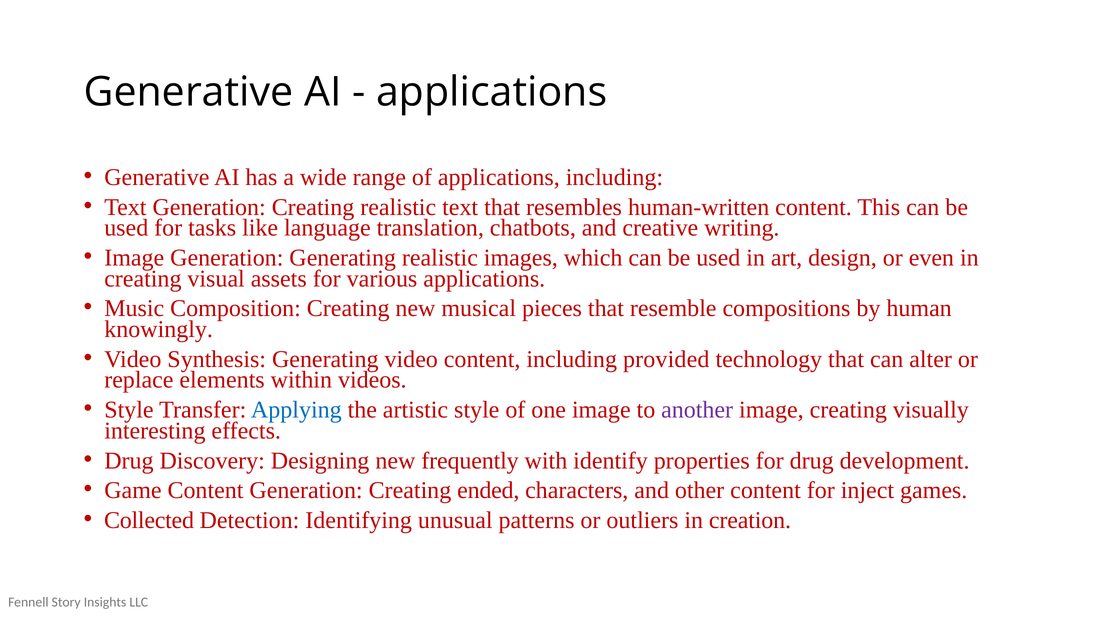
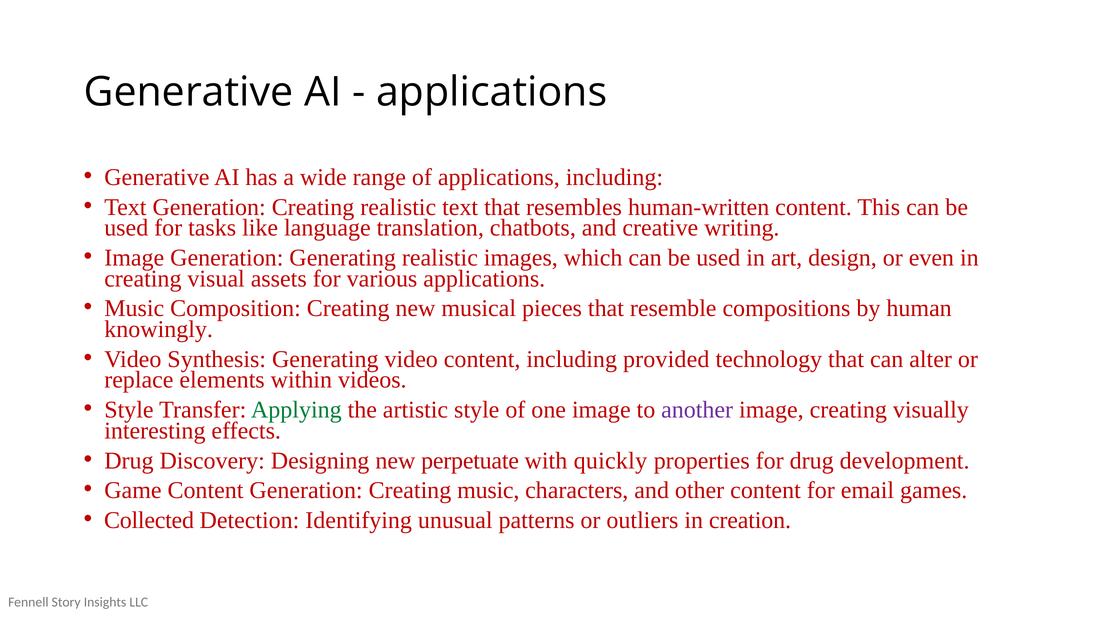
Applying colour: blue -> green
frequently: frequently -> perpetuate
identify: identify -> quickly
Creating ended: ended -> music
inject: inject -> email
